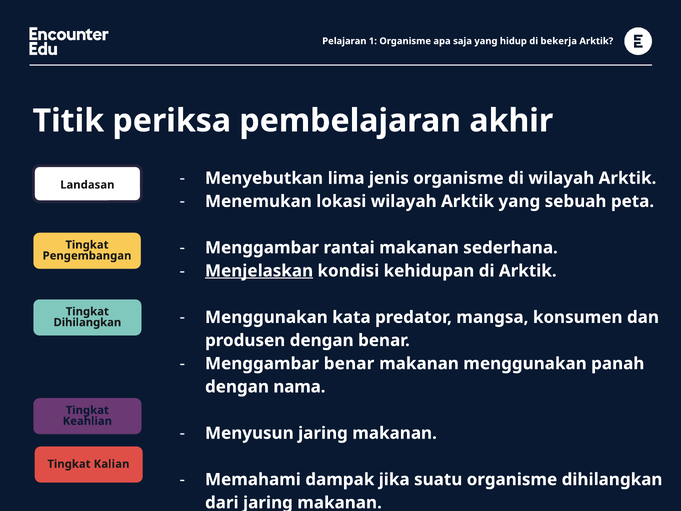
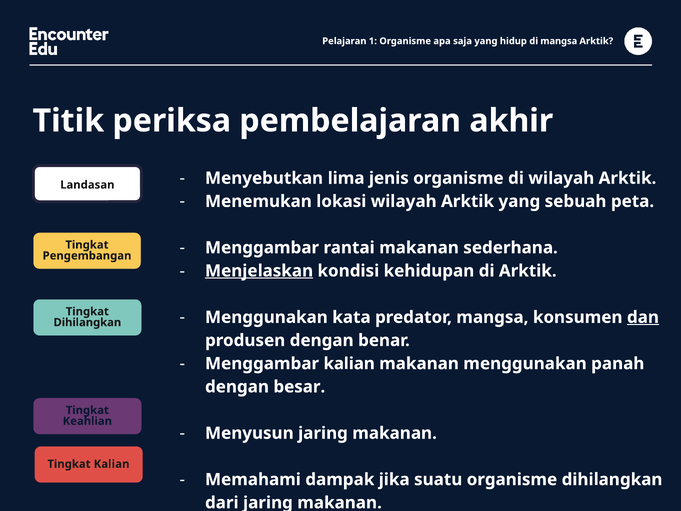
di bekerja: bekerja -> mangsa
dan underline: none -> present
Menggambar benar: benar -> kalian
nama: nama -> besar
